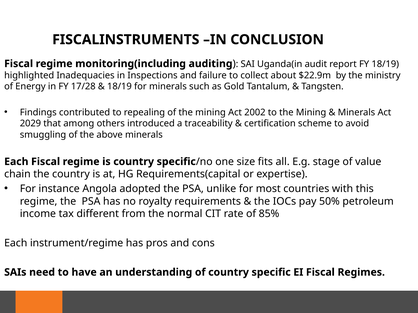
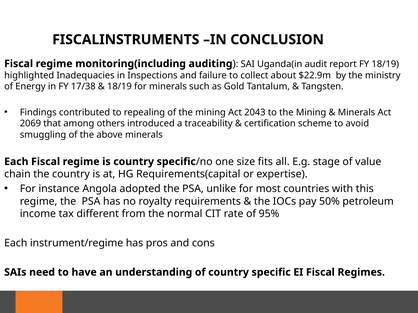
17/28: 17/28 -> 17/38
2002: 2002 -> 2043
2029: 2029 -> 2069
85%: 85% -> 95%
